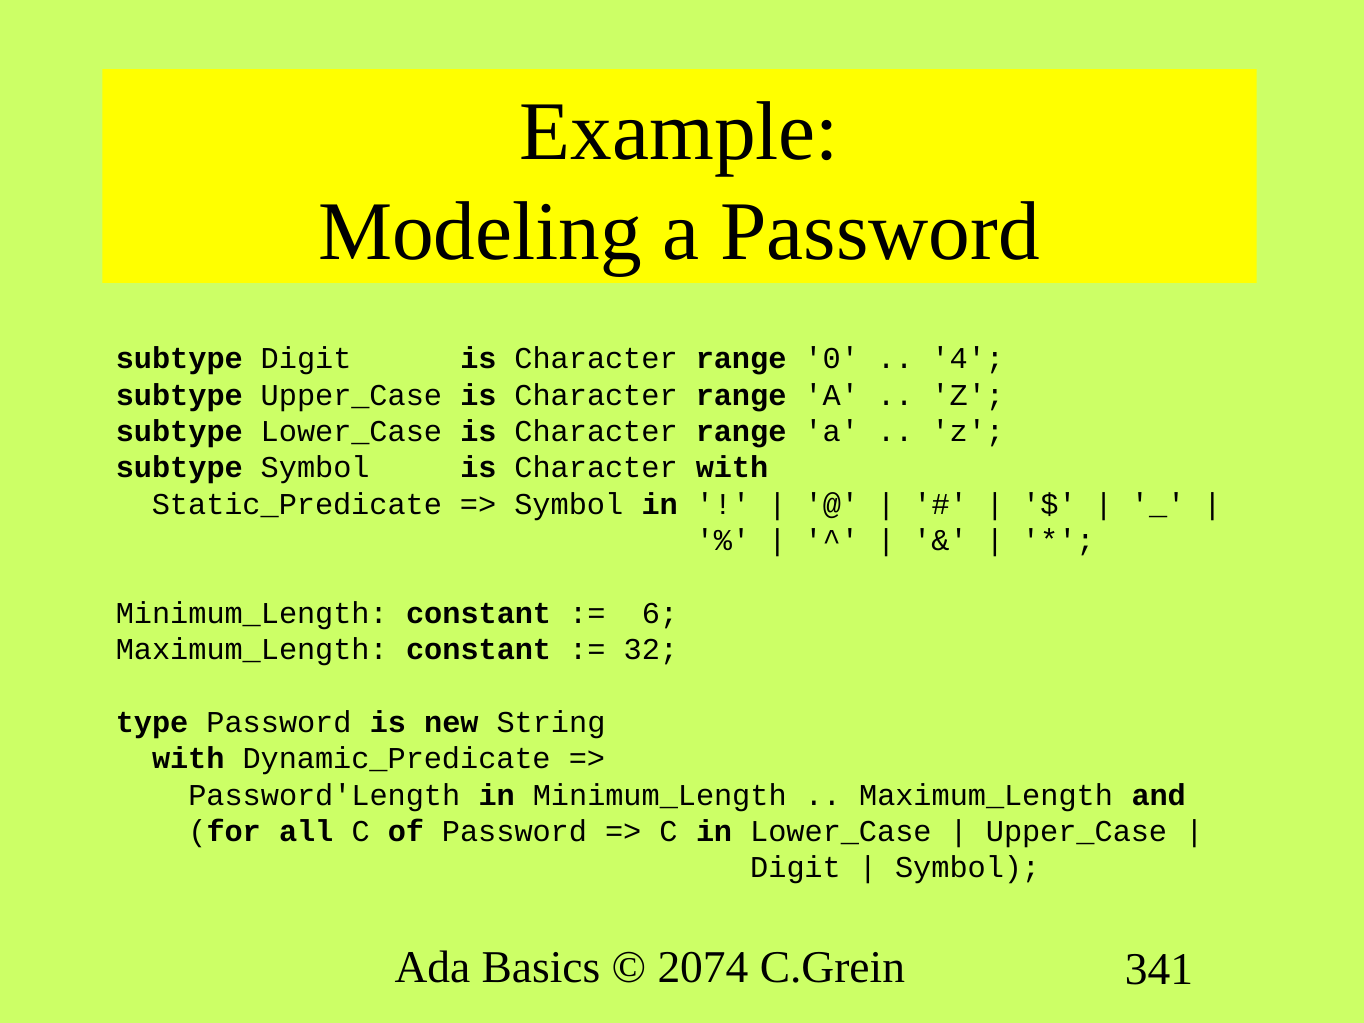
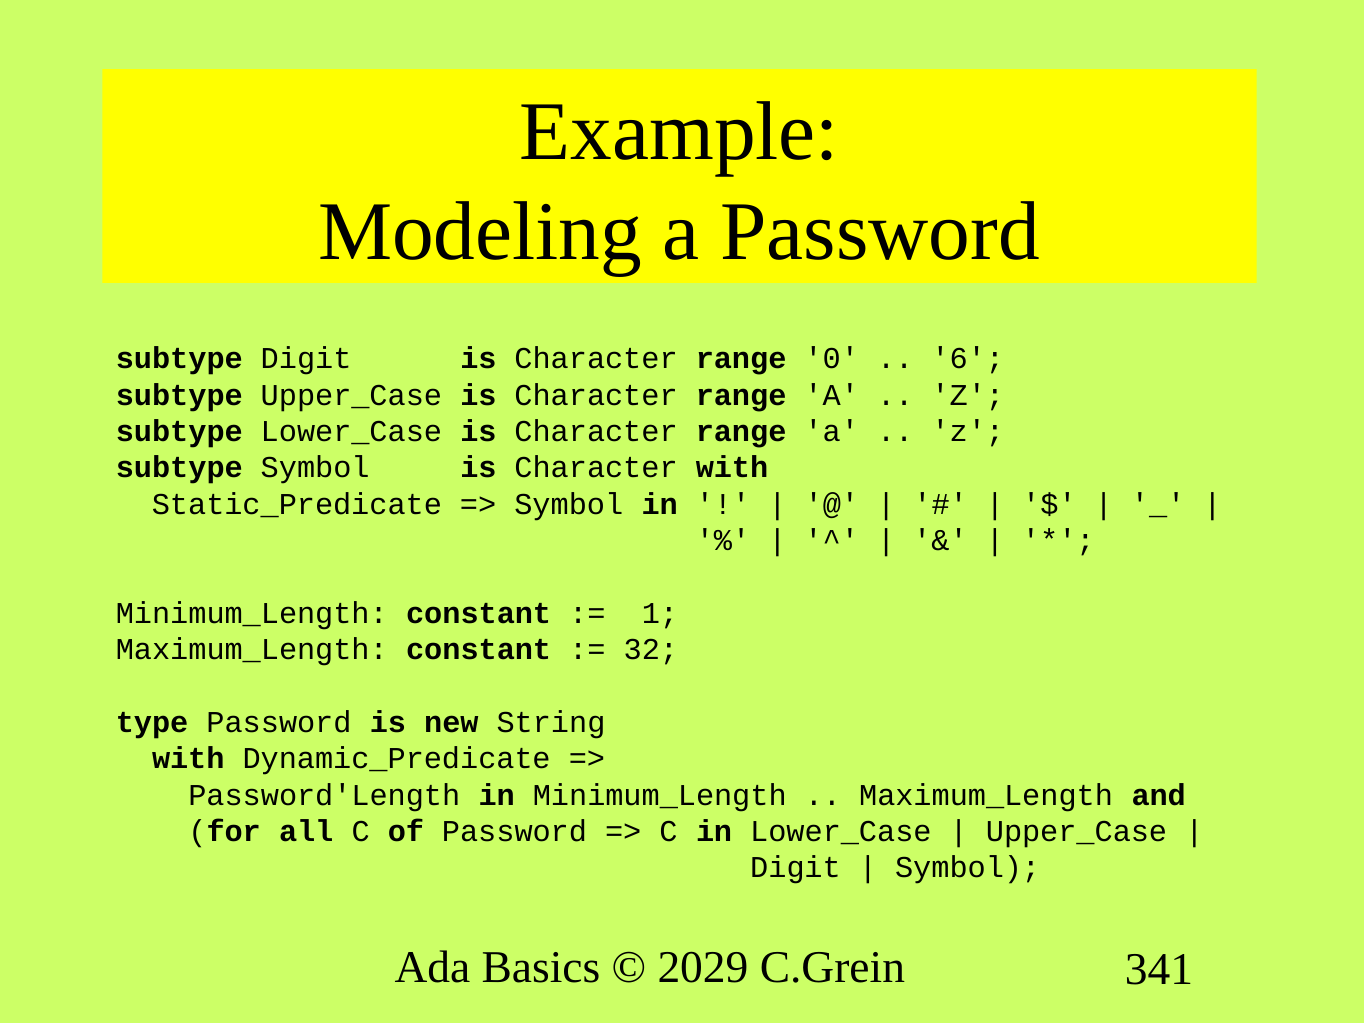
4: 4 -> 6
6: 6 -> 1
2074: 2074 -> 2029
